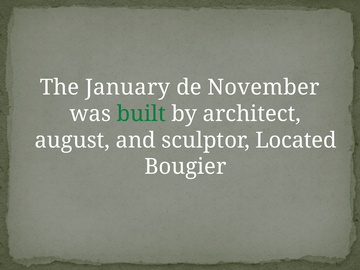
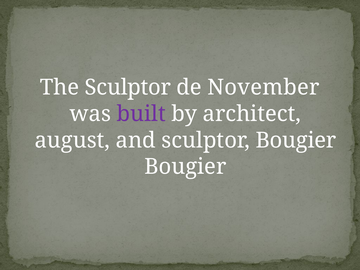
The January: January -> Sculptor
built colour: green -> purple
sculptor Located: Located -> Bougier
